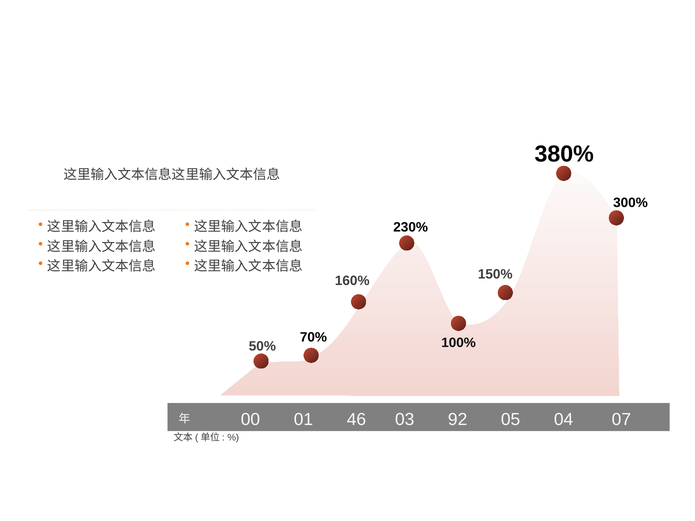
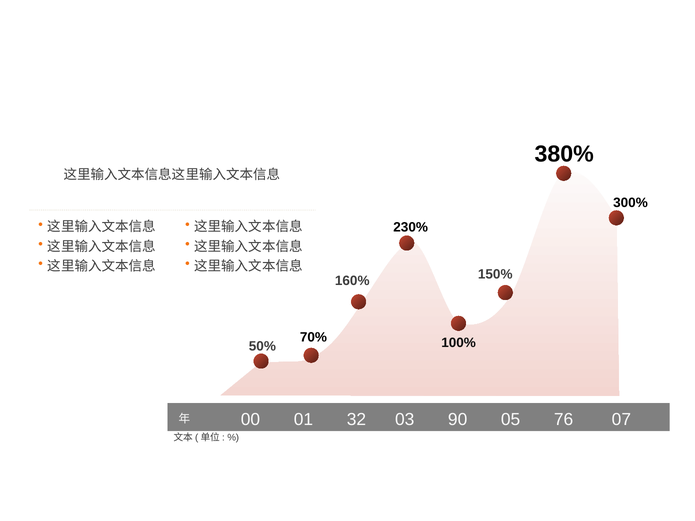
46: 46 -> 32
92: 92 -> 90
04: 04 -> 76
